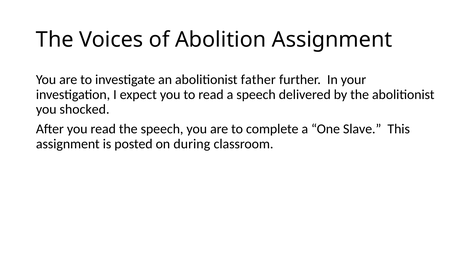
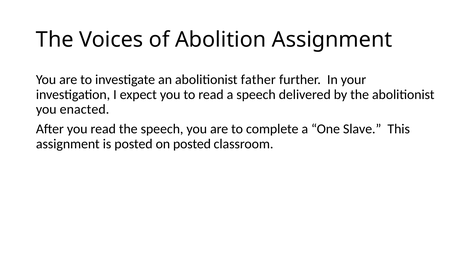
shocked: shocked -> enacted
on during: during -> posted
